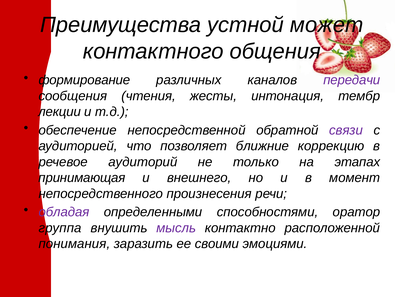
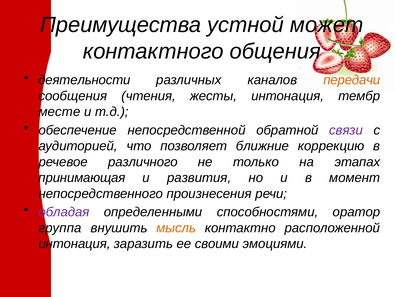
формирование: формирование -> деятельности
передачи colour: purple -> orange
лекции: лекции -> месте
аудиторий: аудиторий -> различного
внешнего: внешнего -> развития
мысль colour: purple -> orange
понимания at (74, 243): понимания -> интонация
